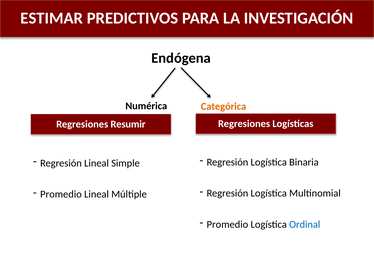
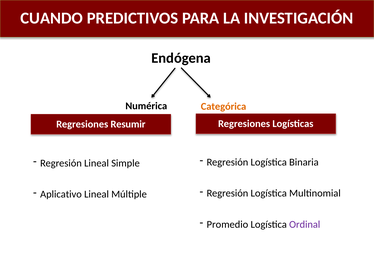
ESTIMAR: ESTIMAR -> CUANDO
Promedio at (61, 195): Promedio -> Aplicativo
Ordinal colour: blue -> purple
